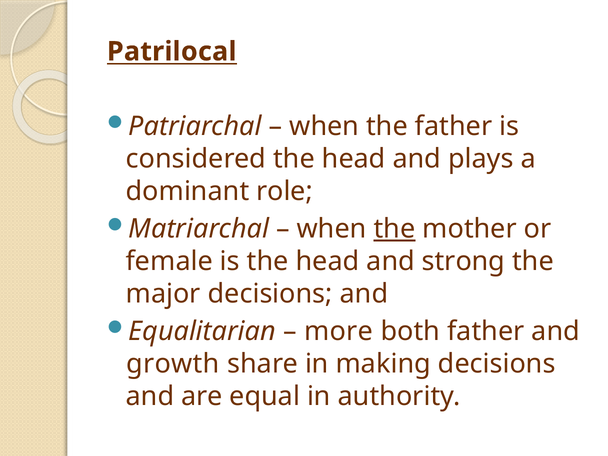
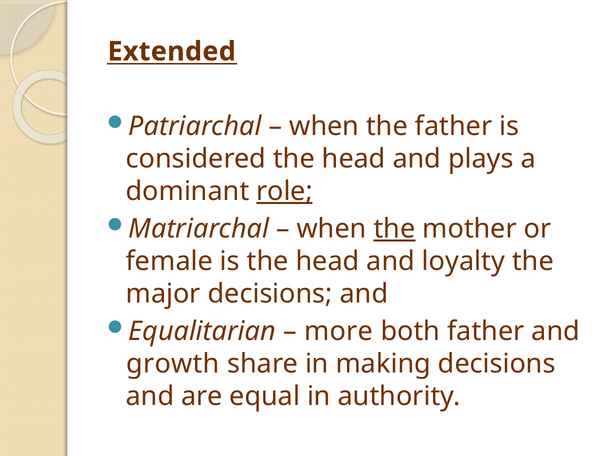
Patrilocal: Patrilocal -> Extended
role underline: none -> present
strong: strong -> loyalty
